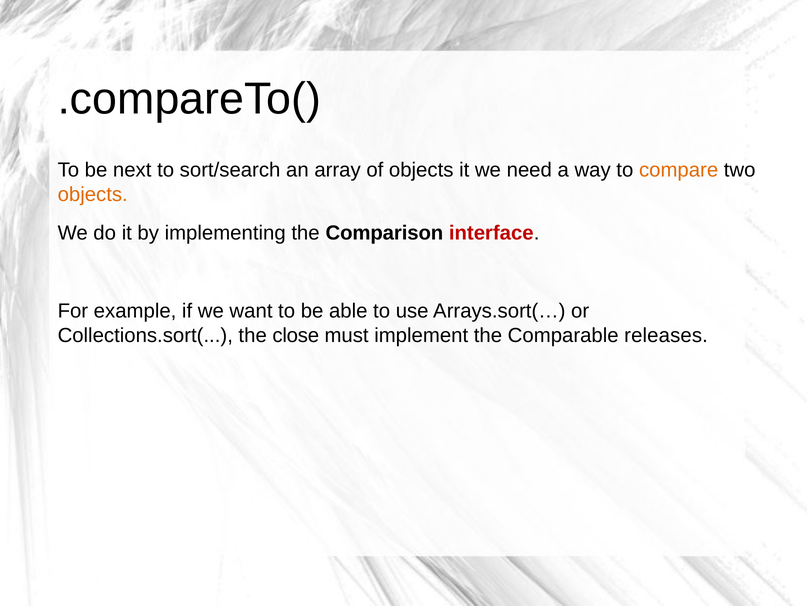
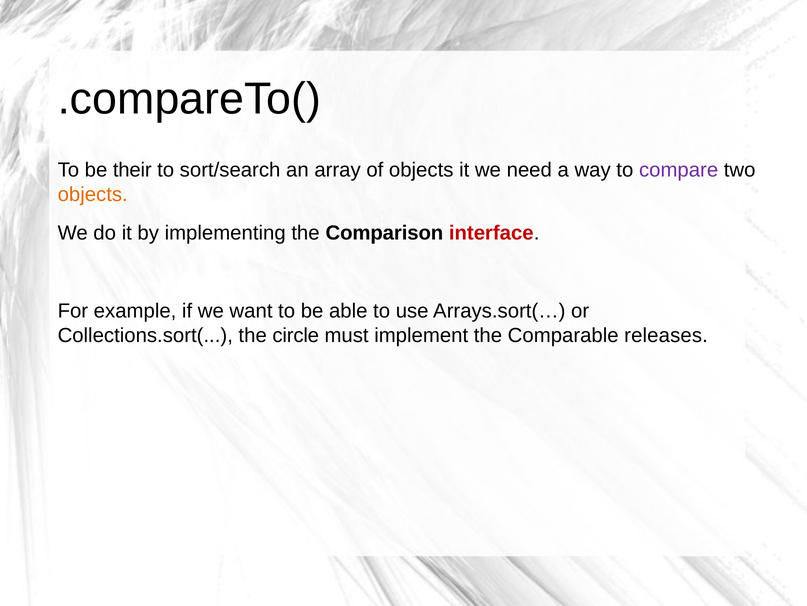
next: next -> their
compare colour: orange -> purple
close: close -> circle
